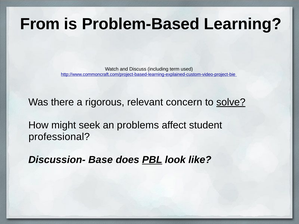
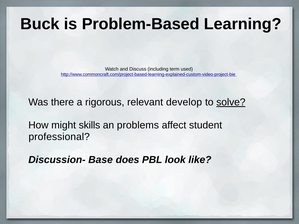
From: From -> Buck
concern: concern -> develop
seek: seek -> skills
PBL underline: present -> none
